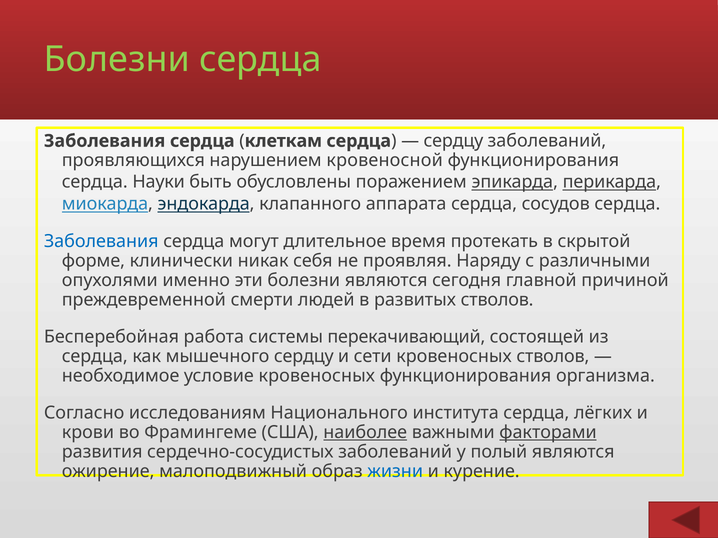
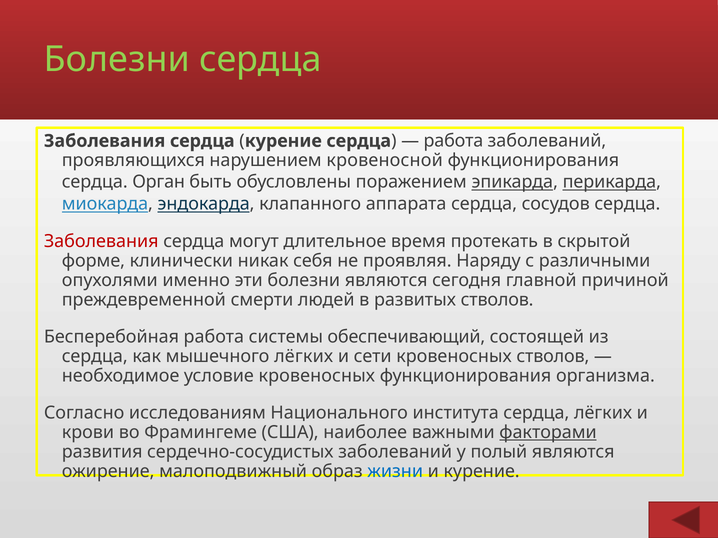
клеткам at (283, 141): клеткам -> курение
сердцу at (453, 141): сердцу -> работа
Науки: Науки -> Орган
Заболевания at (101, 242) colour: blue -> red
перекачивающий: перекачивающий -> обеспечивающий
мышечного сердцу: сердцу -> лёгких
наиболее underline: present -> none
